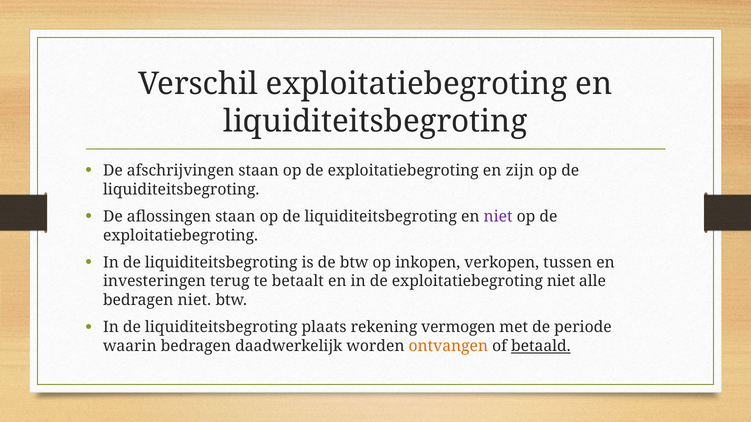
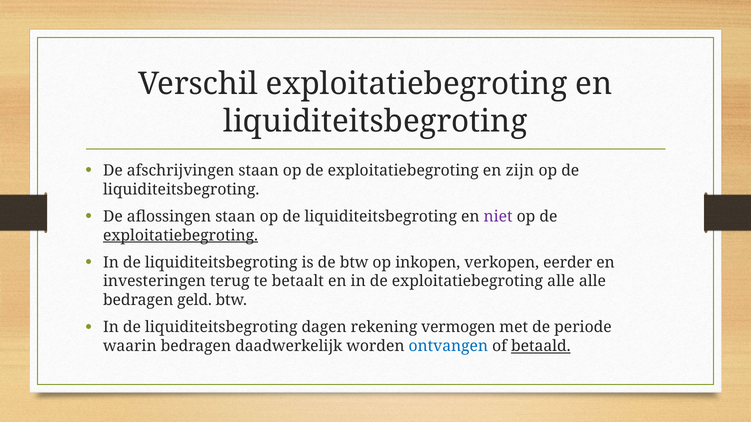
exploitatiebegroting at (181, 236) underline: none -> present
tussen: tussen -> eerder
exploitatiebegroting niet: niet -> alle
bedragen niet: niet -> geld
plaats: plaats -> dagen
ontvangen colour: orange -> blue
